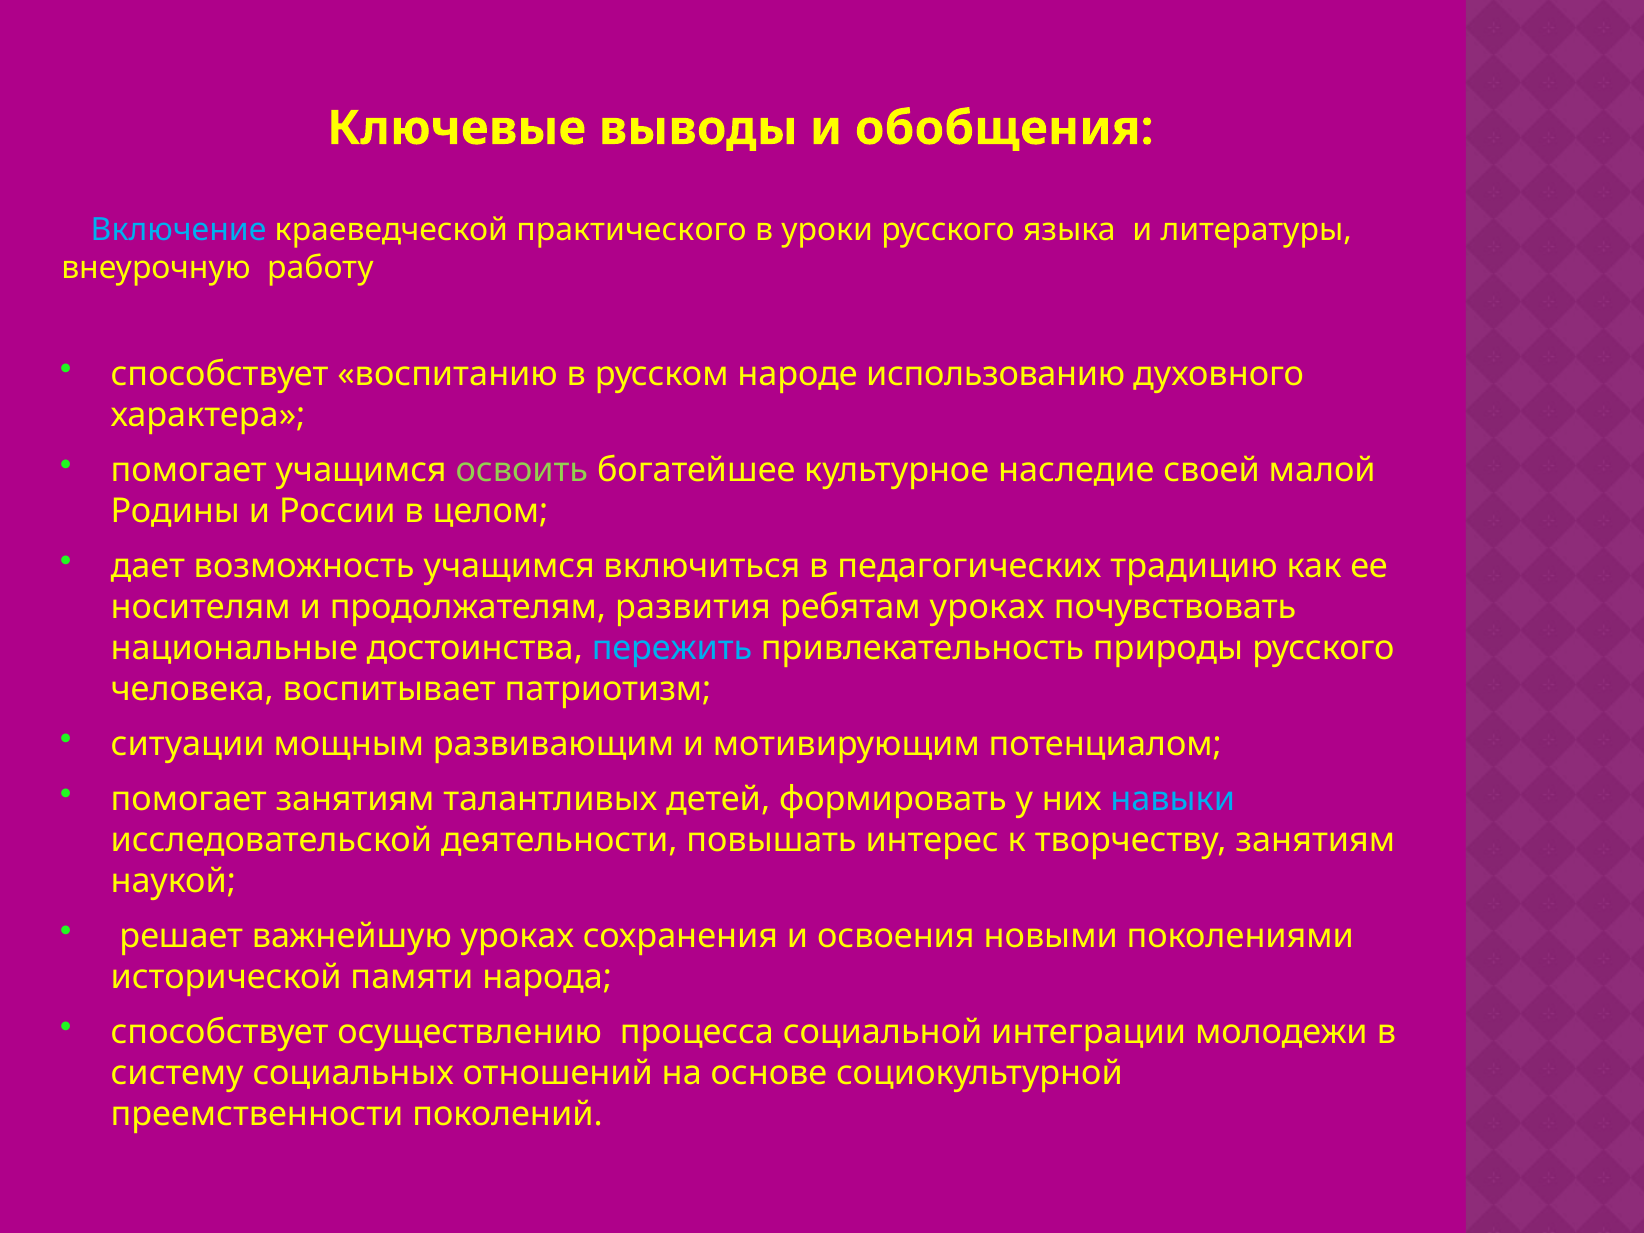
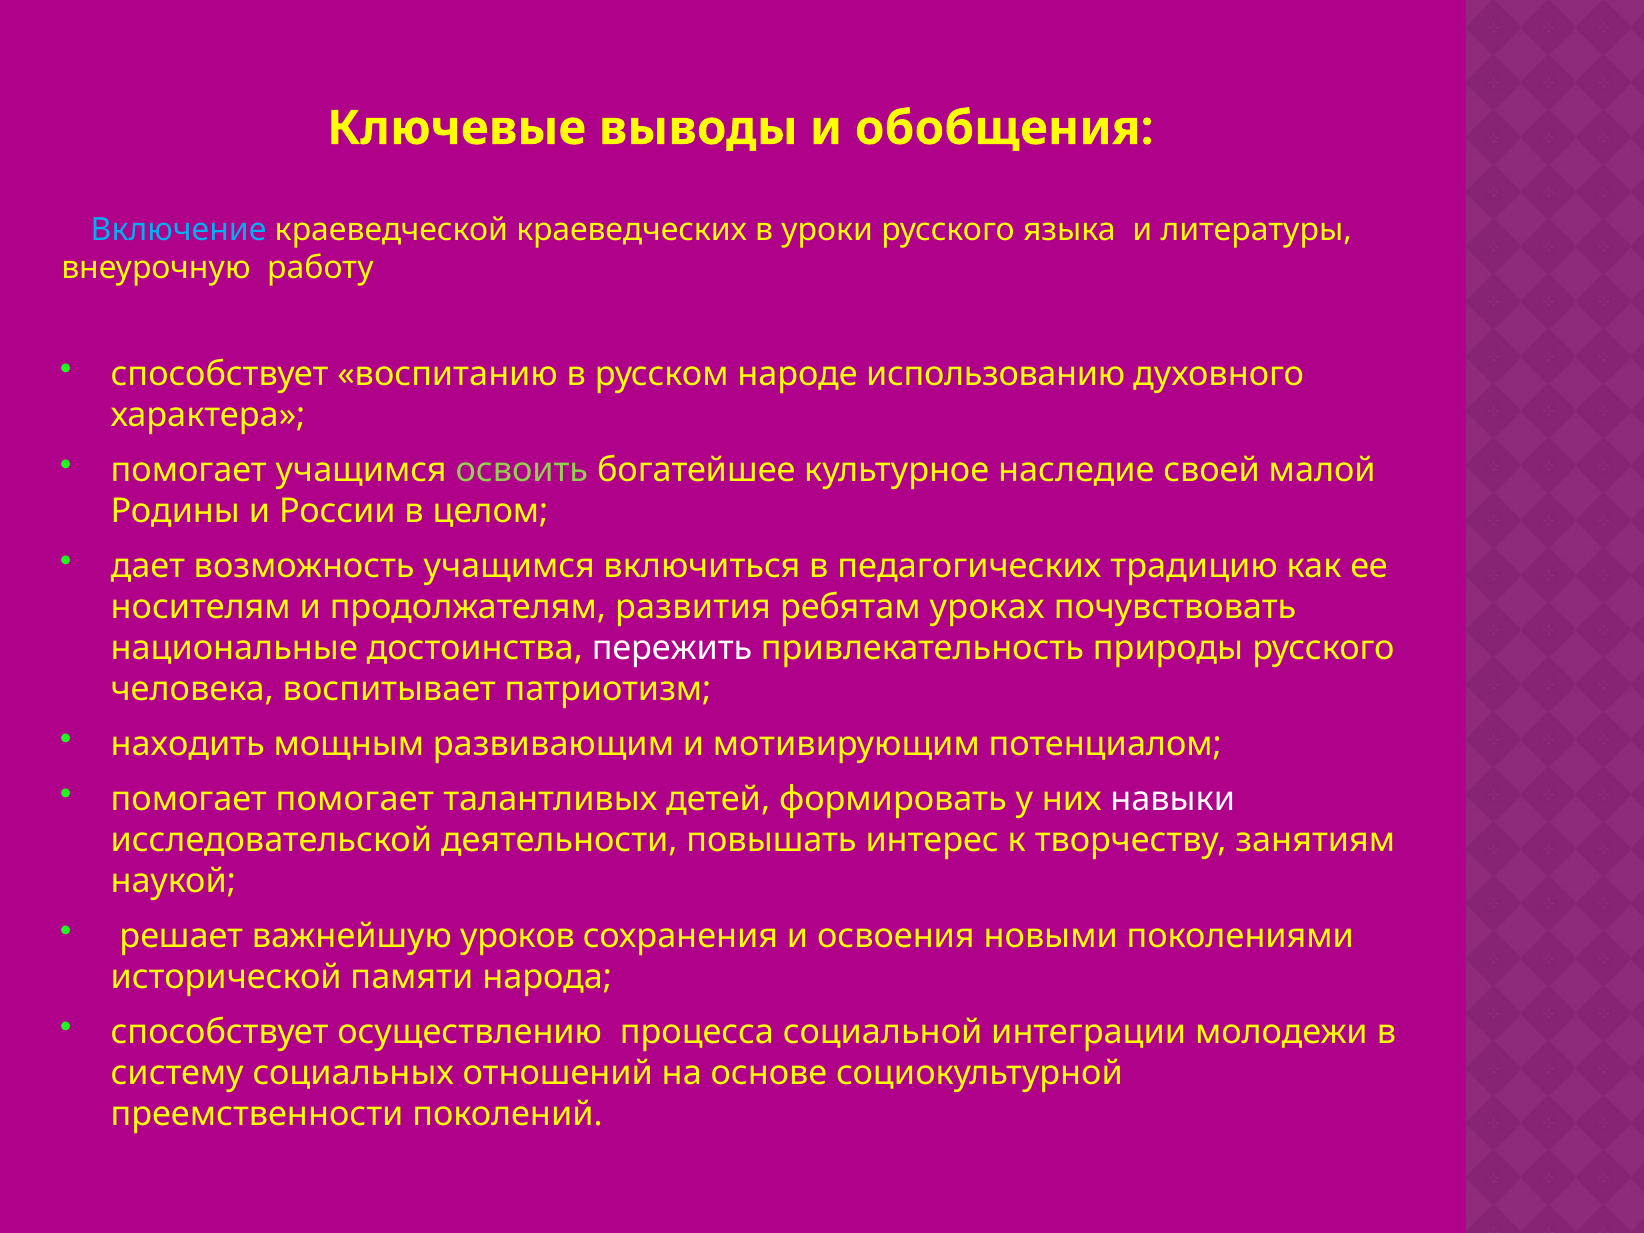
практического: практического -> краеведческих
пережить colour: light blue -> white
ситуации: ситуации -> находить
помогает занятиям: занятиям -> помогает
навыки colour: light blue -> white
важнейшую уроках: уроках -> уроков
